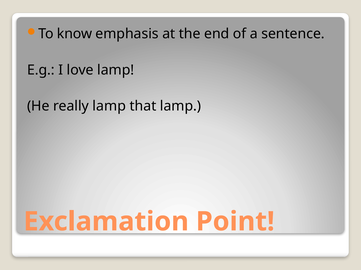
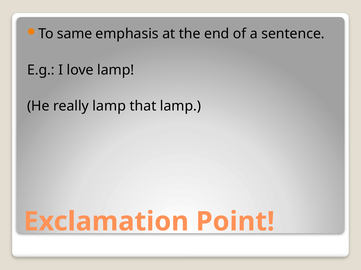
know: know -> same
